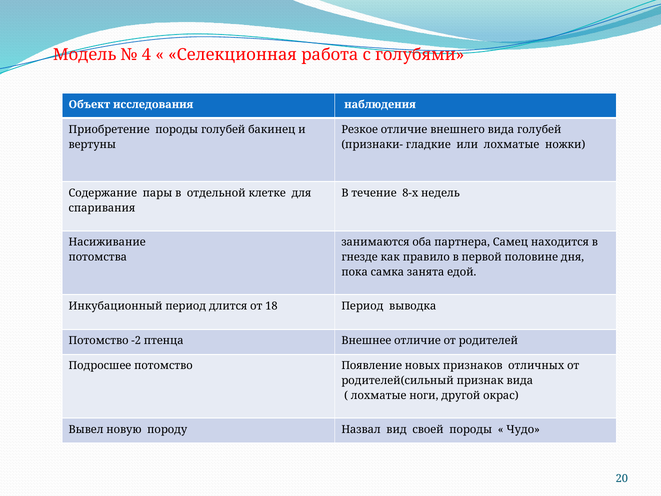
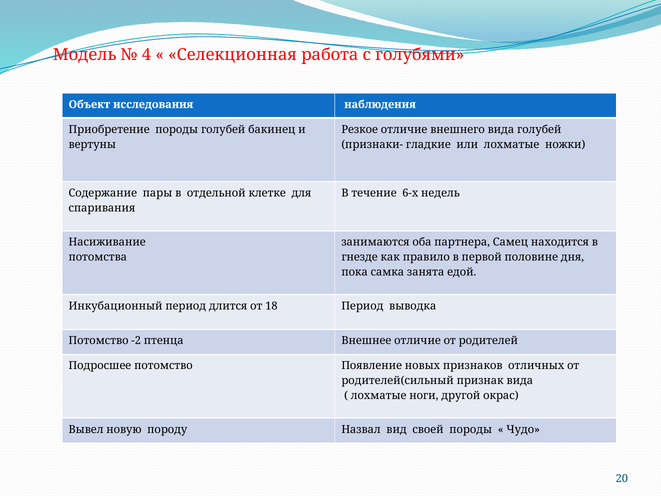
8-х: 8-х -> 6-х
